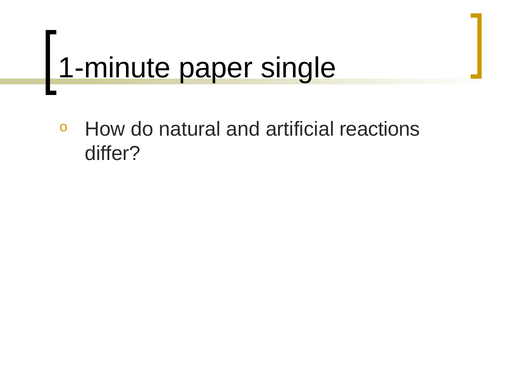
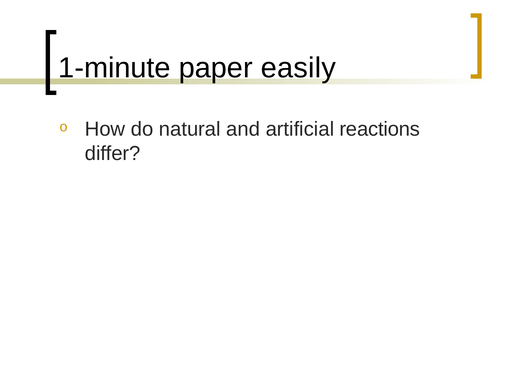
single: single -> easily
